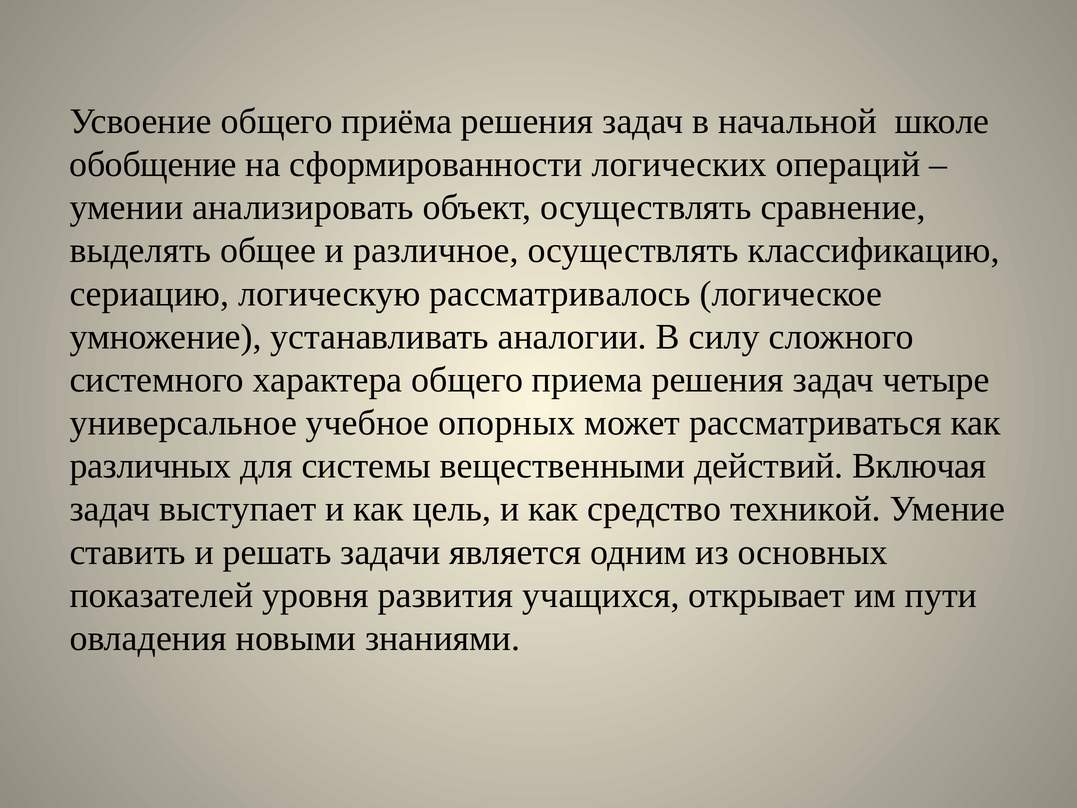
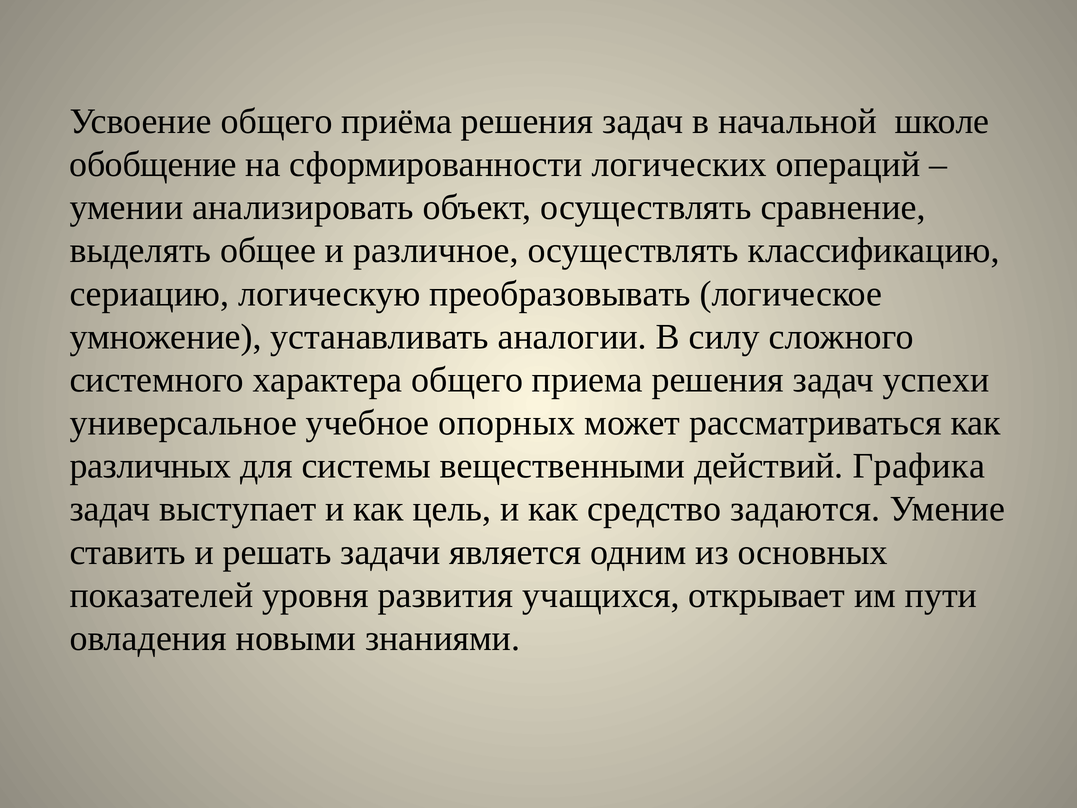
рассматривалось: рассматривалось -> преобразовывать
четыре: четыре -> успехи
Включая: Включая -> Графика
техникой: техникой -> задаются
